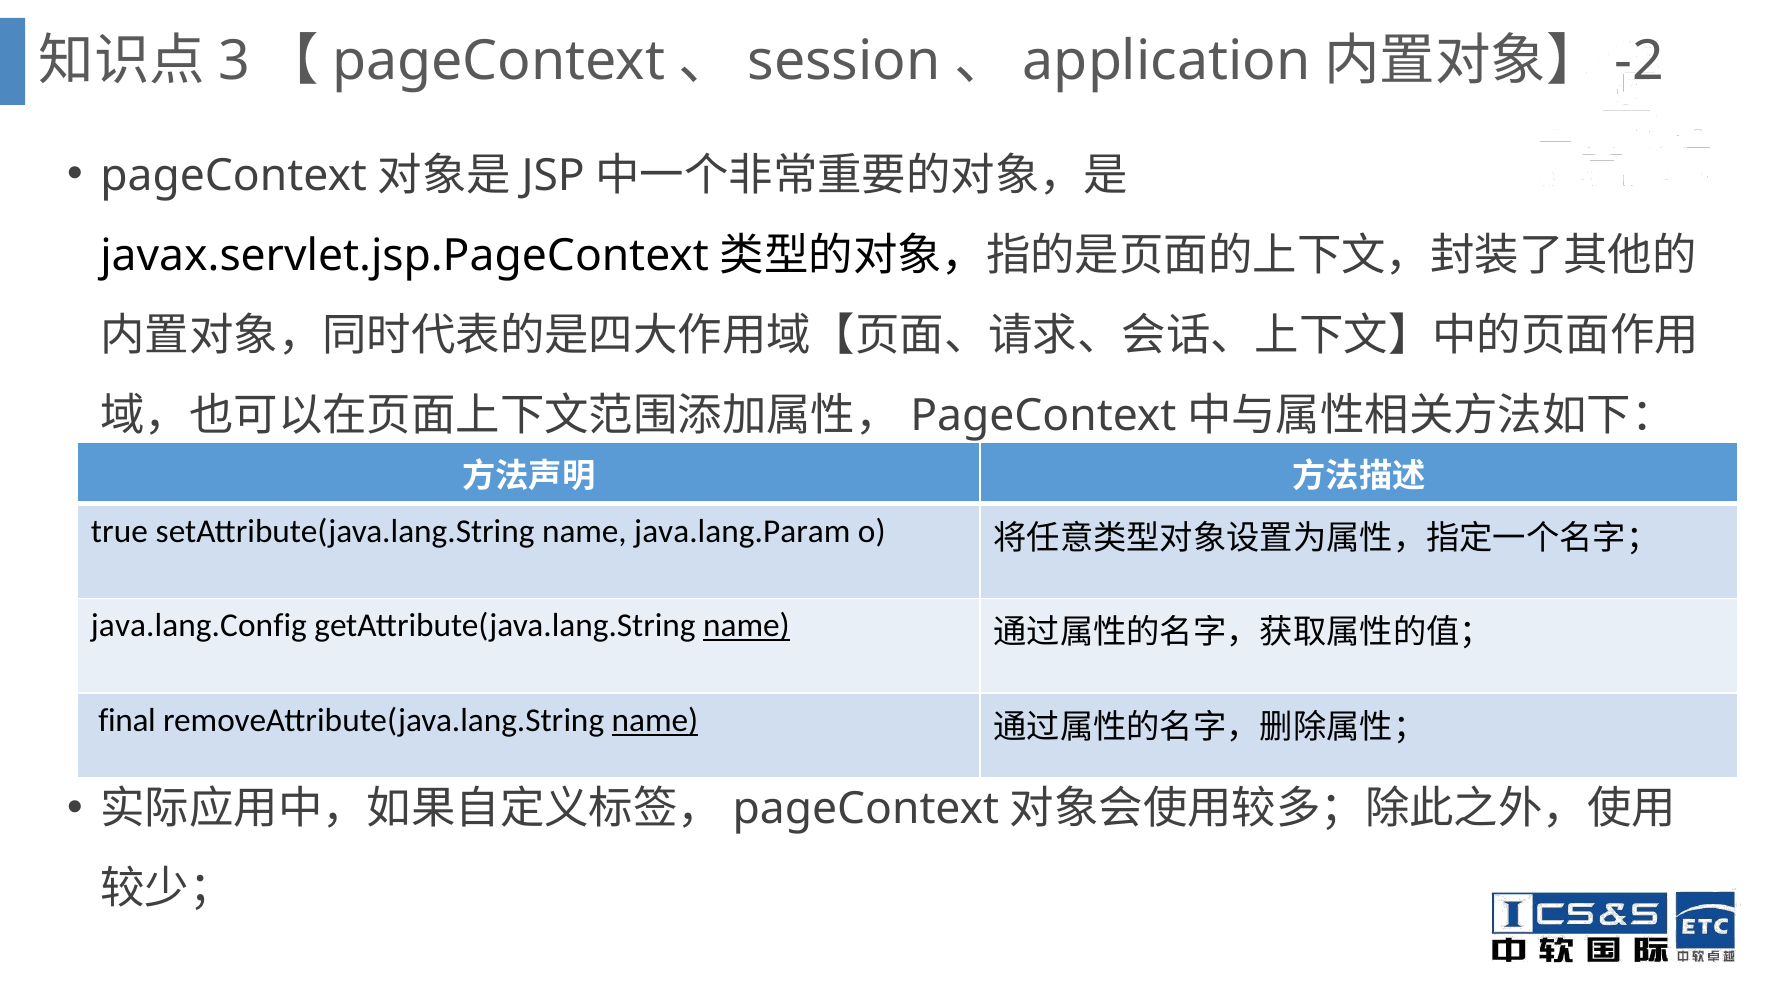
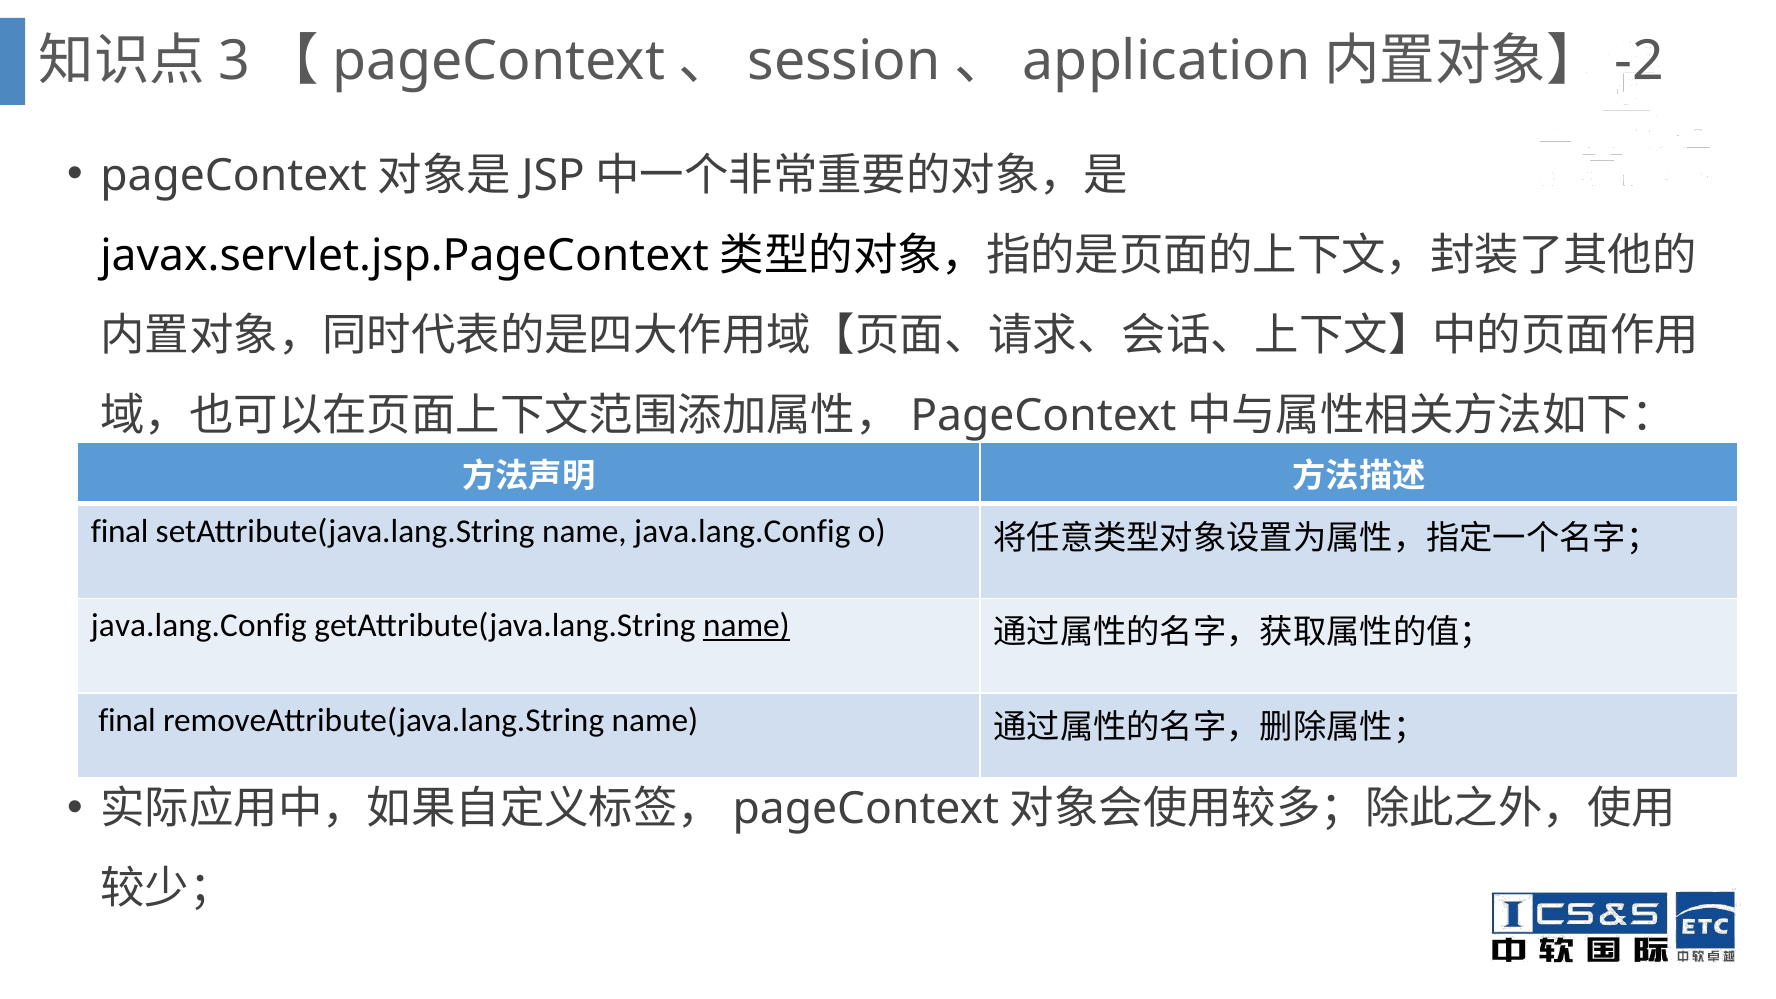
true at (119, 531): true -> final
name java.lang.Param: java.lang.Param -> java.lang.Config
name at (655, 721) underline: present -> none
